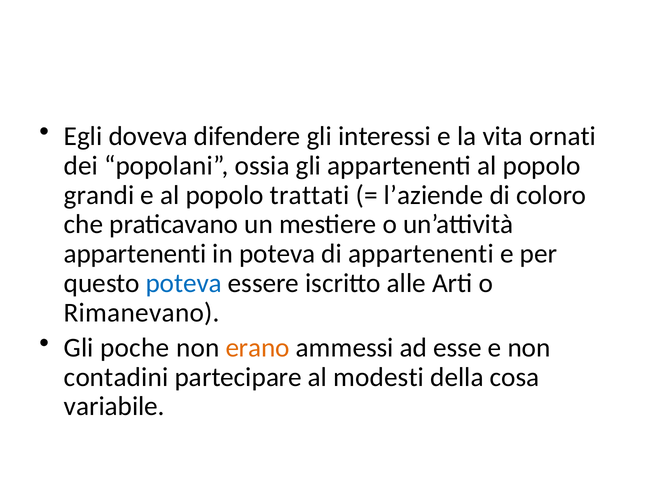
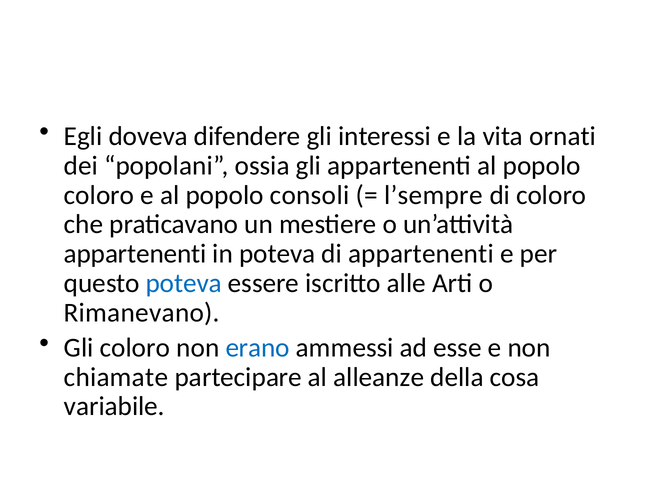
grandi at (99, 195): grandi -> coloro
trattati: trattati -> consoli
l’aziende: l’aziende -> l’sempre
Gli poche: poche -> coloro
erano colour: orange -> blue
contadini: contadini -> chiamate
modesti: modesti -> alleanze
